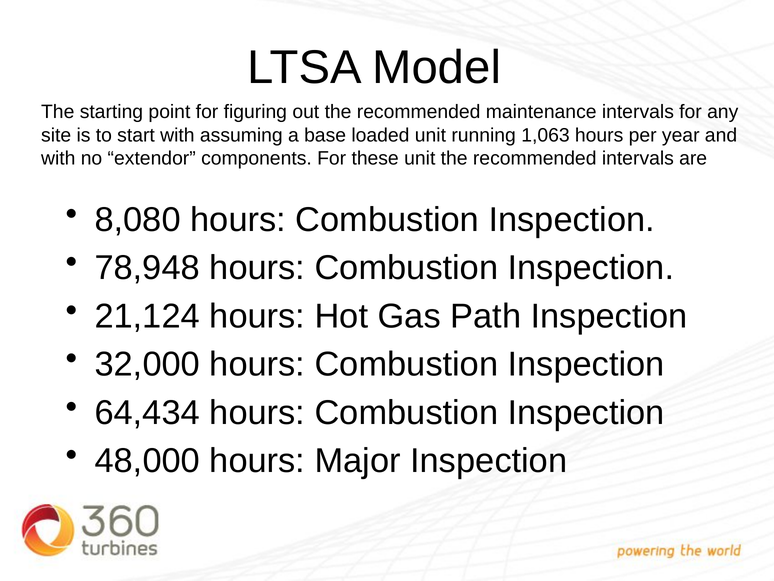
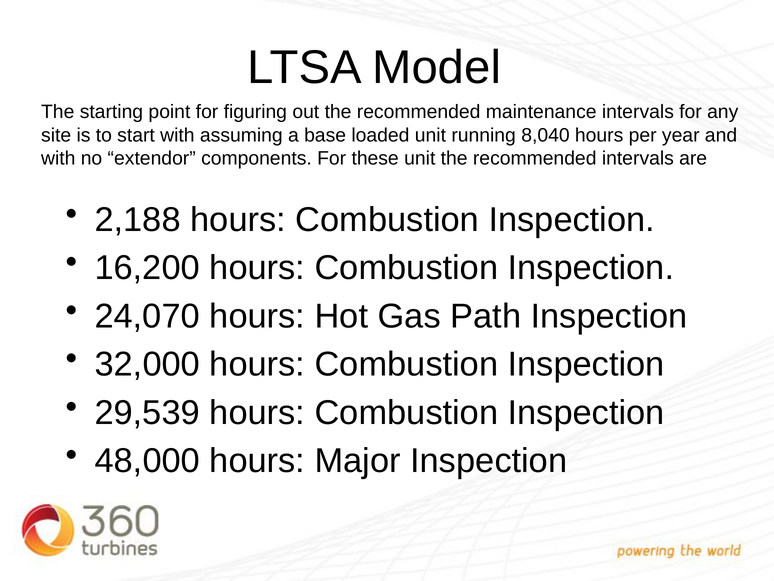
1,063: 1,063 -> 8,040
8,080: 8,080 -> 2,188
78,948: 78,948 -> 16,200
21,124: 21,124 -> 24,070
64,434: 64,434 -> 29,539
